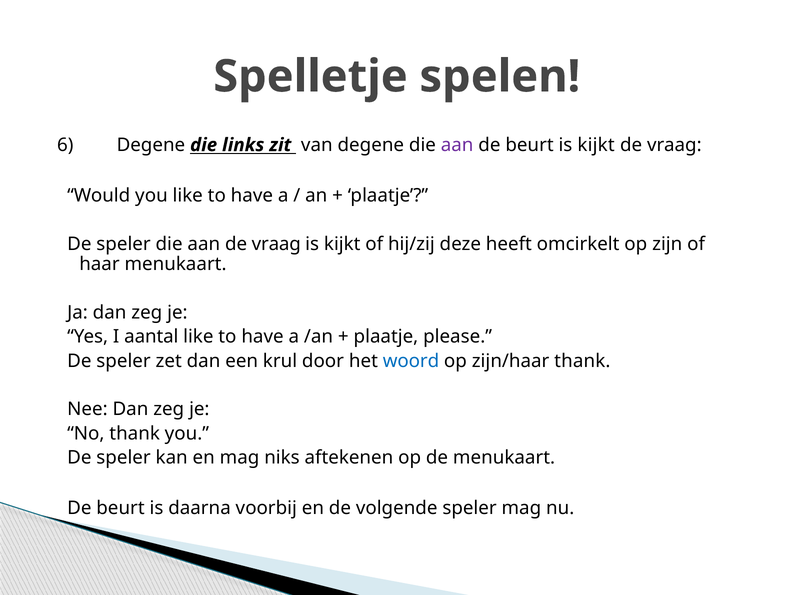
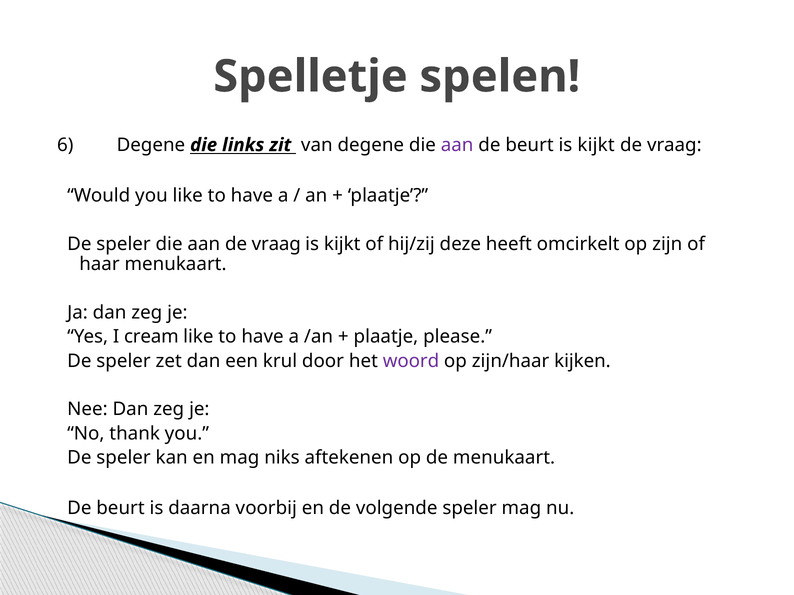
aantal: aantal -> cream
woord colour: blue -> purple
zijn/haar thank: thank -> kijken
